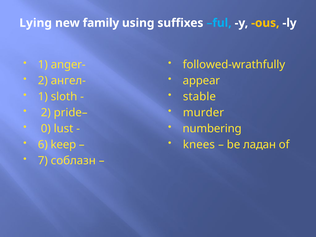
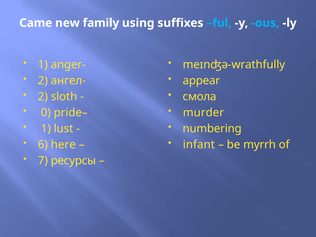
Lying: Lying -> Came
ous colour: yellow -> light blue
followed-wrathfully: followed-wrathfully -> meɪnʤə-wrathfully
1 at (43, 97): 1 -> 2
stable: stable -> смола
2 at (46, 113): 2 -> 0
0 at (46, 129): 0 -> 1
keep: keep -> here
knees: knees -> infant
ладан: ладан -> myrrh
соблазн: соблазн -> ресурсы
